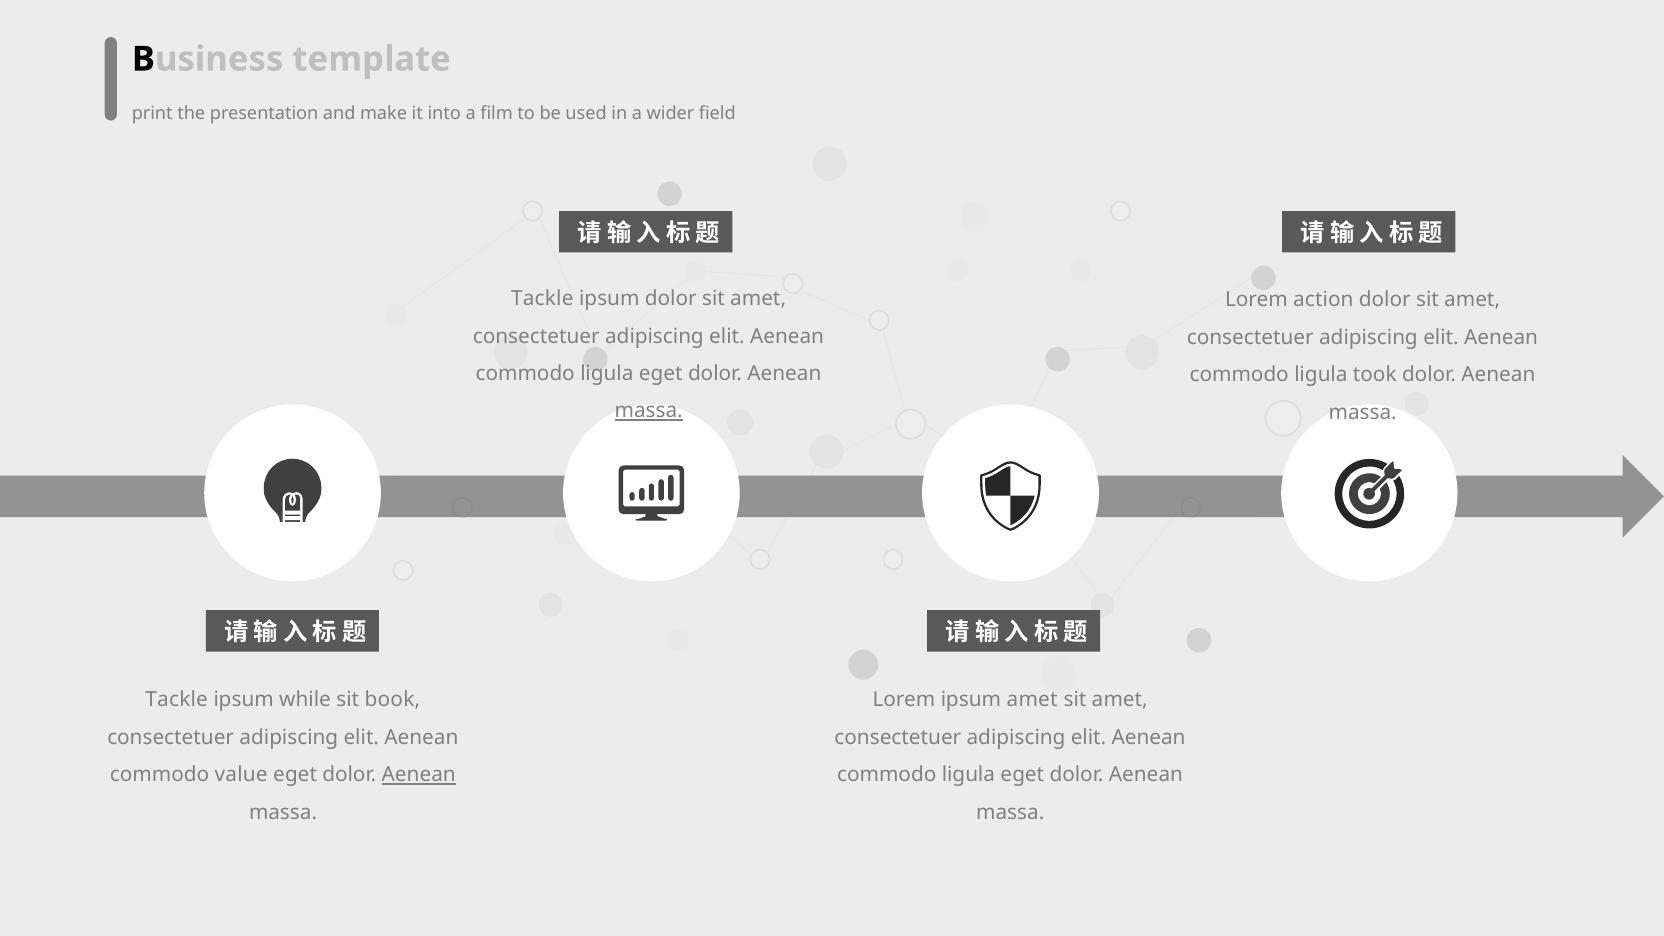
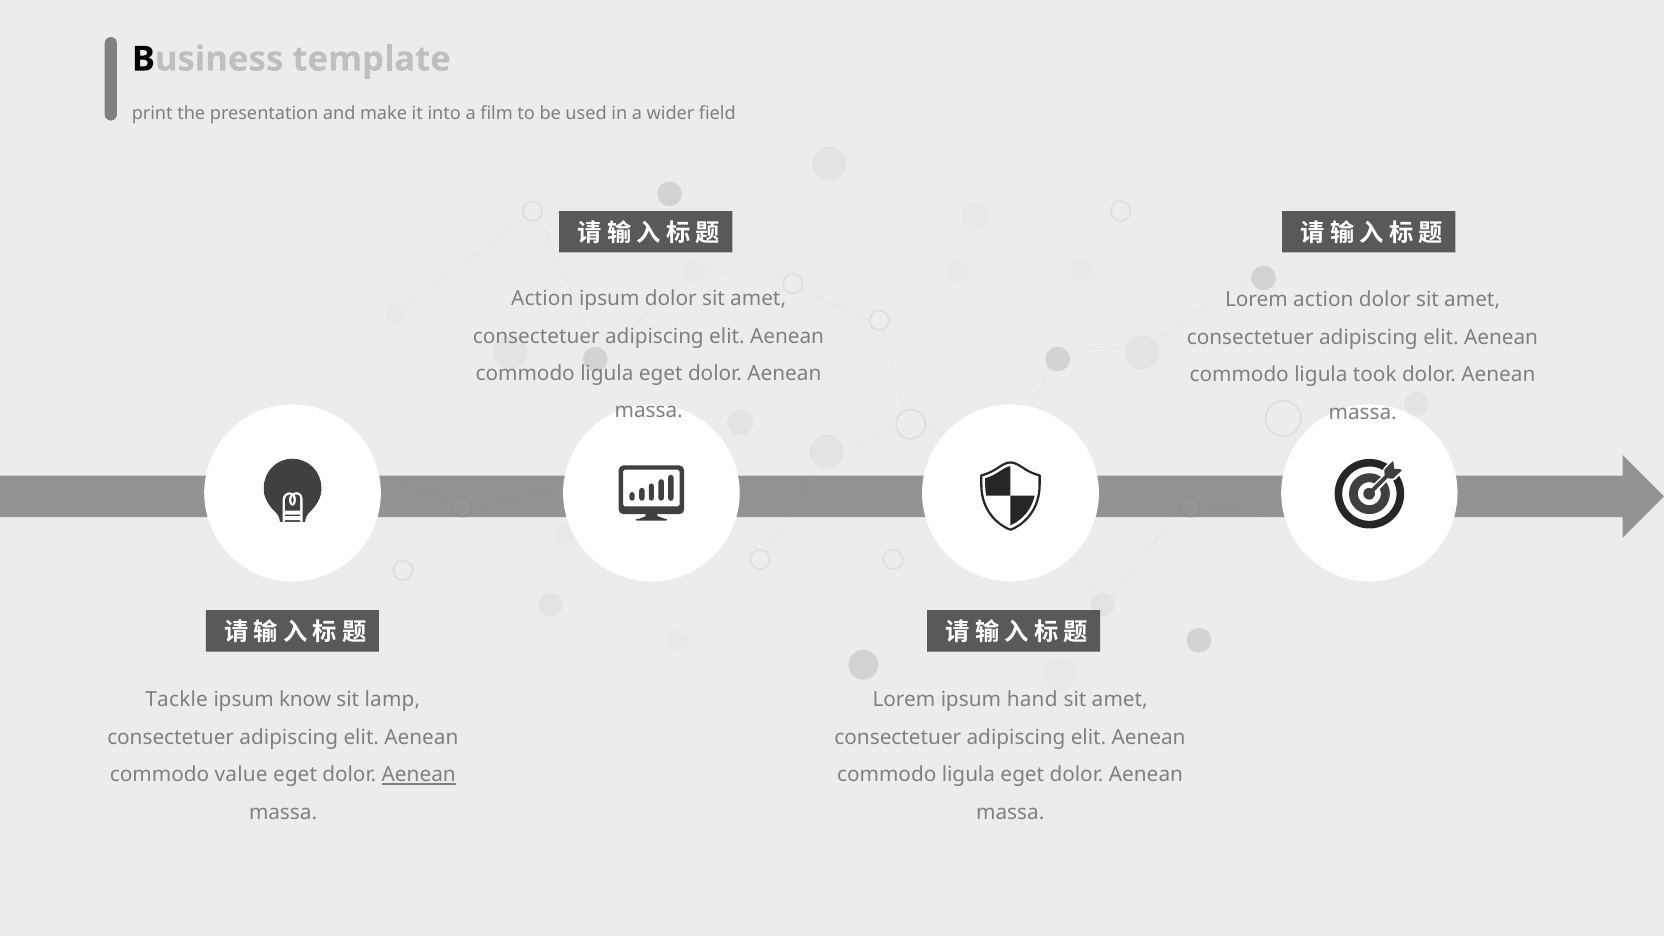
Tackle at (542, 299): Tackle -> Action
massa at (649, 411) underline: present -> none
while: while -> know
book: book -> lamp
ipsum amet: amet -> hand
